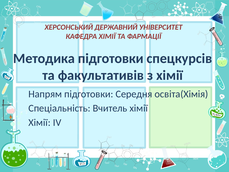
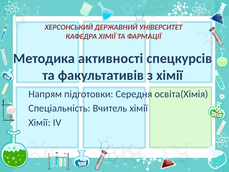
Методика підготовки: підготовки -> активності
